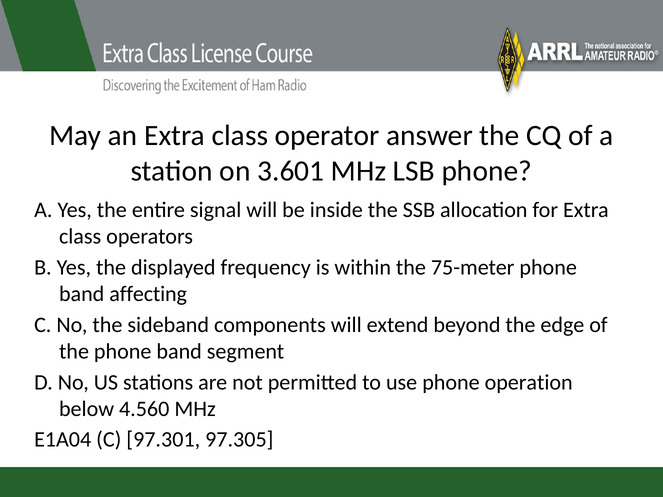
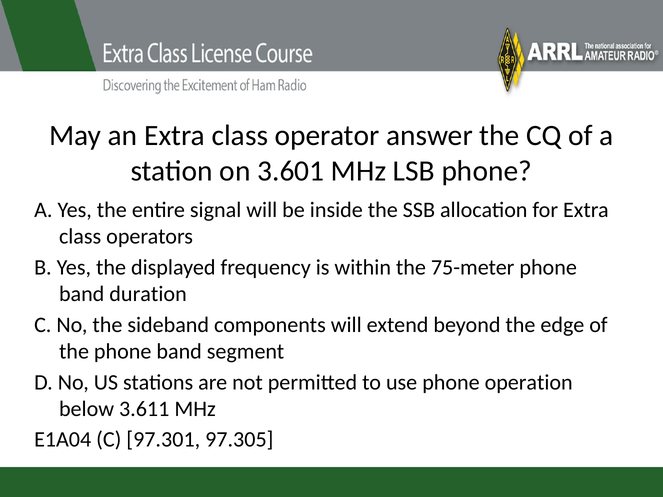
affecting: affecting -> duration
4.560: 4.560 -> 3.611
